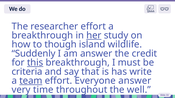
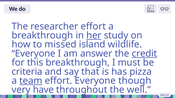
though: though -> missed
Suddenly at (34, 54): Suddenly -> Everyone
credit underline: none -> present
this underline: present -> none
write: write -> pizza
Everyone answer: answer -> though
time: time -> have
